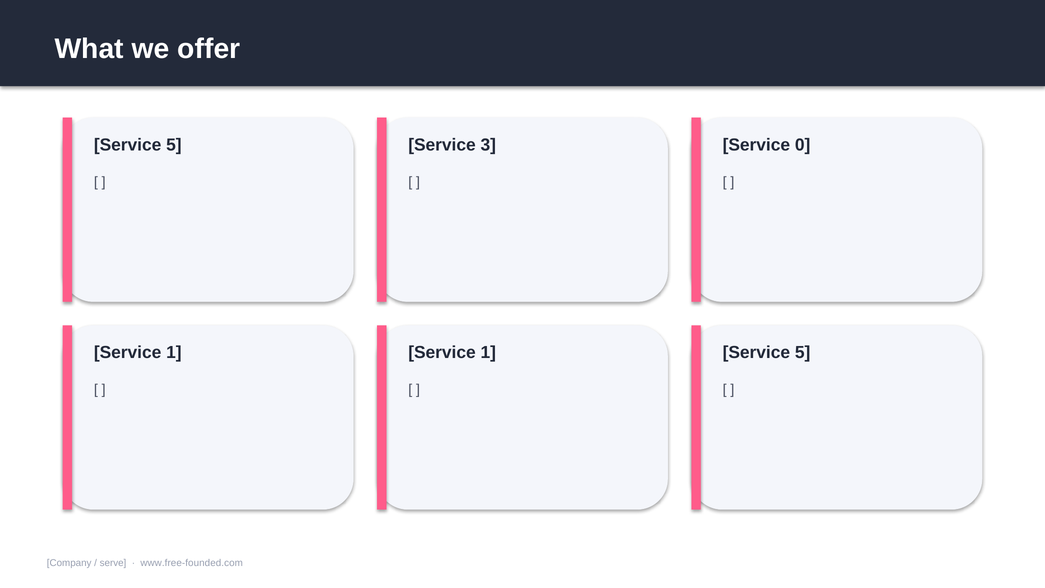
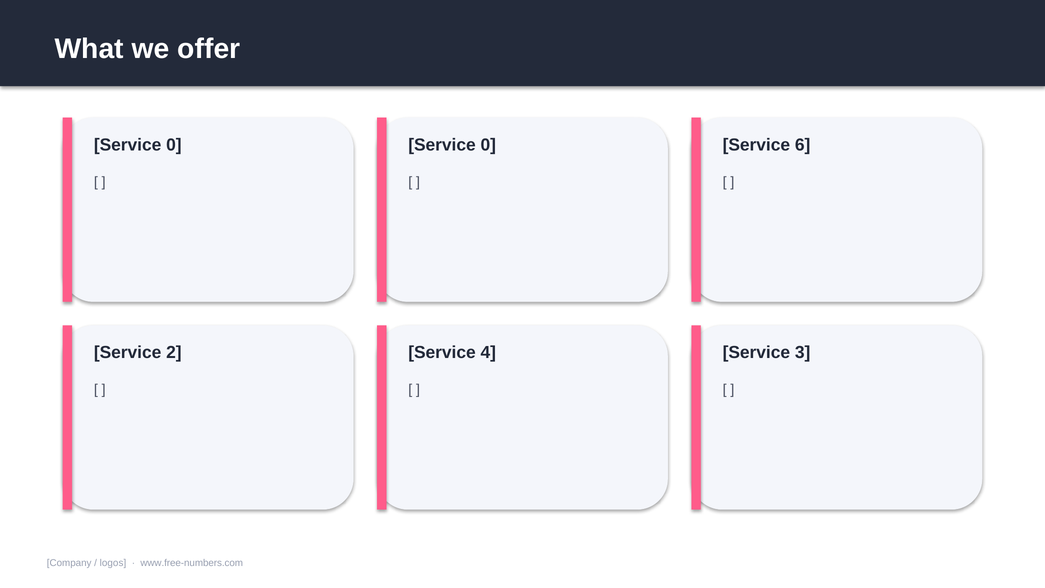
5 at (174, 145): 5 -> 0
3 at (488, 145): 3 -> 0
0: 0 -> 6
1 at (174, 353): 1 -> 2
1 at (488, 353): 1 -> 4
5 at (803, 353): 5 -> 3
serve: serve -> logos
www.free-founded.com: www.free-founded.com -> www.free-numbers.com
